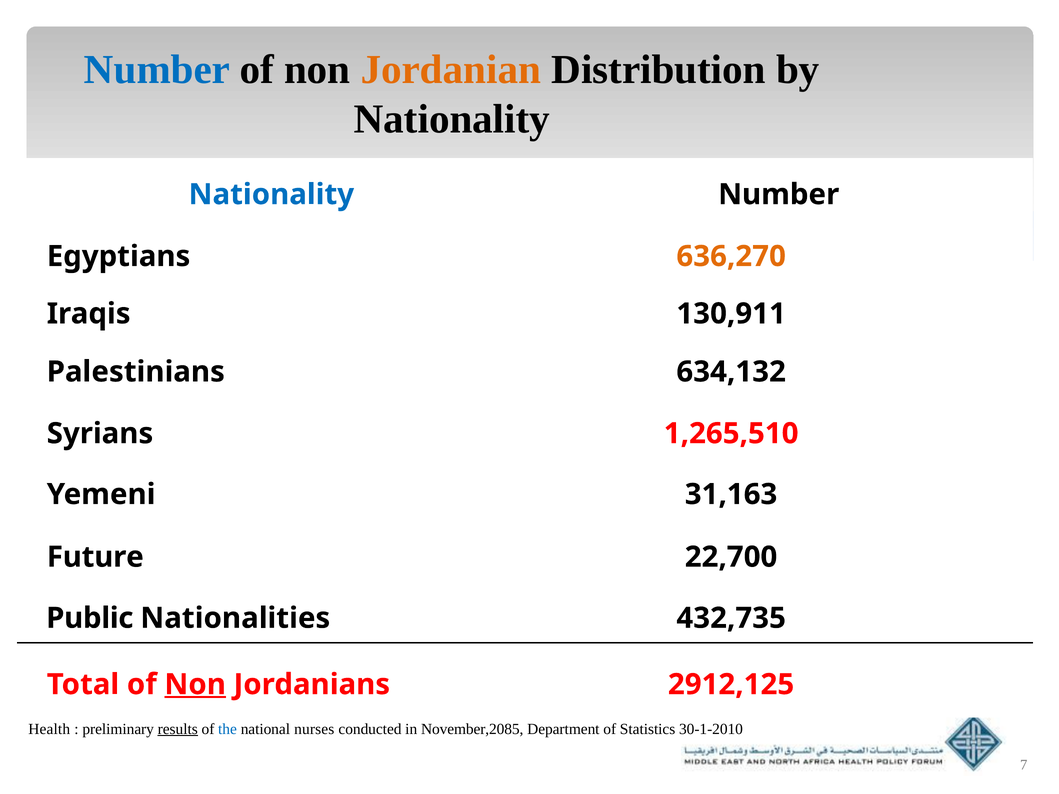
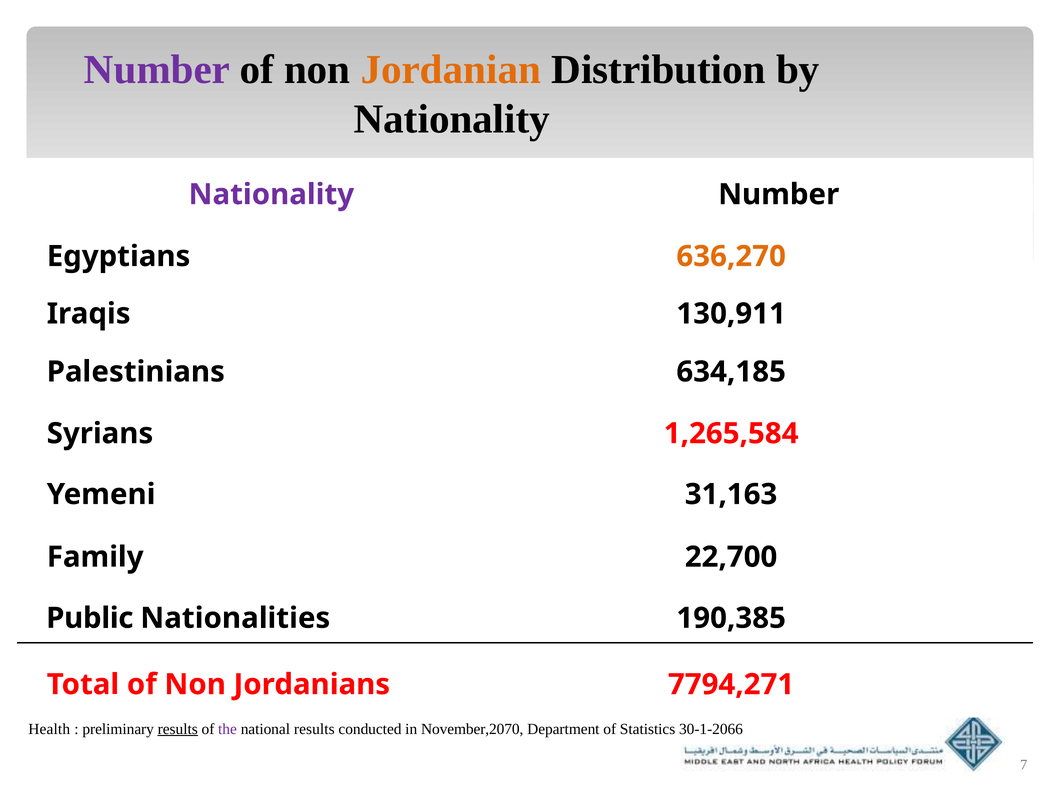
Number at (157, 70) colour: blue -> purple
Nationality at (271, 194) colour: blue -> purple
634,132: 634,132 -> 634,185
1,265,510: 1,265,510 -> 1,265,584
Future: Future -> Family
432,735: 432,735 -> 190,385
Non at (195, 685) underline: present -> none
2912,125: 2912,125 -> 7794,271
the colour: blue -> purple
national nurses: nurses -> results
November,2085: November,2085 -> November,2070
30-1-2010: 30-1-2010 -> 30-1-2066
